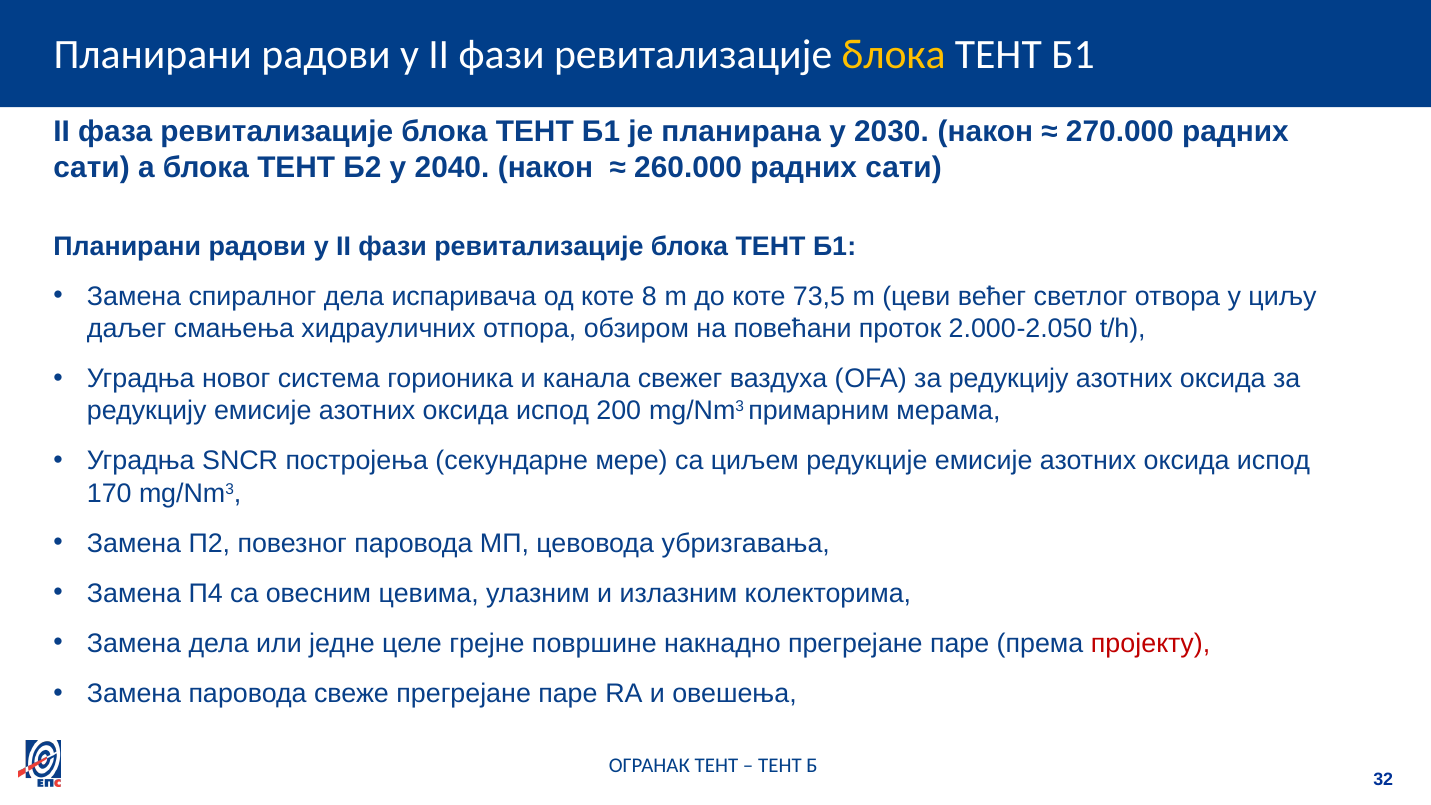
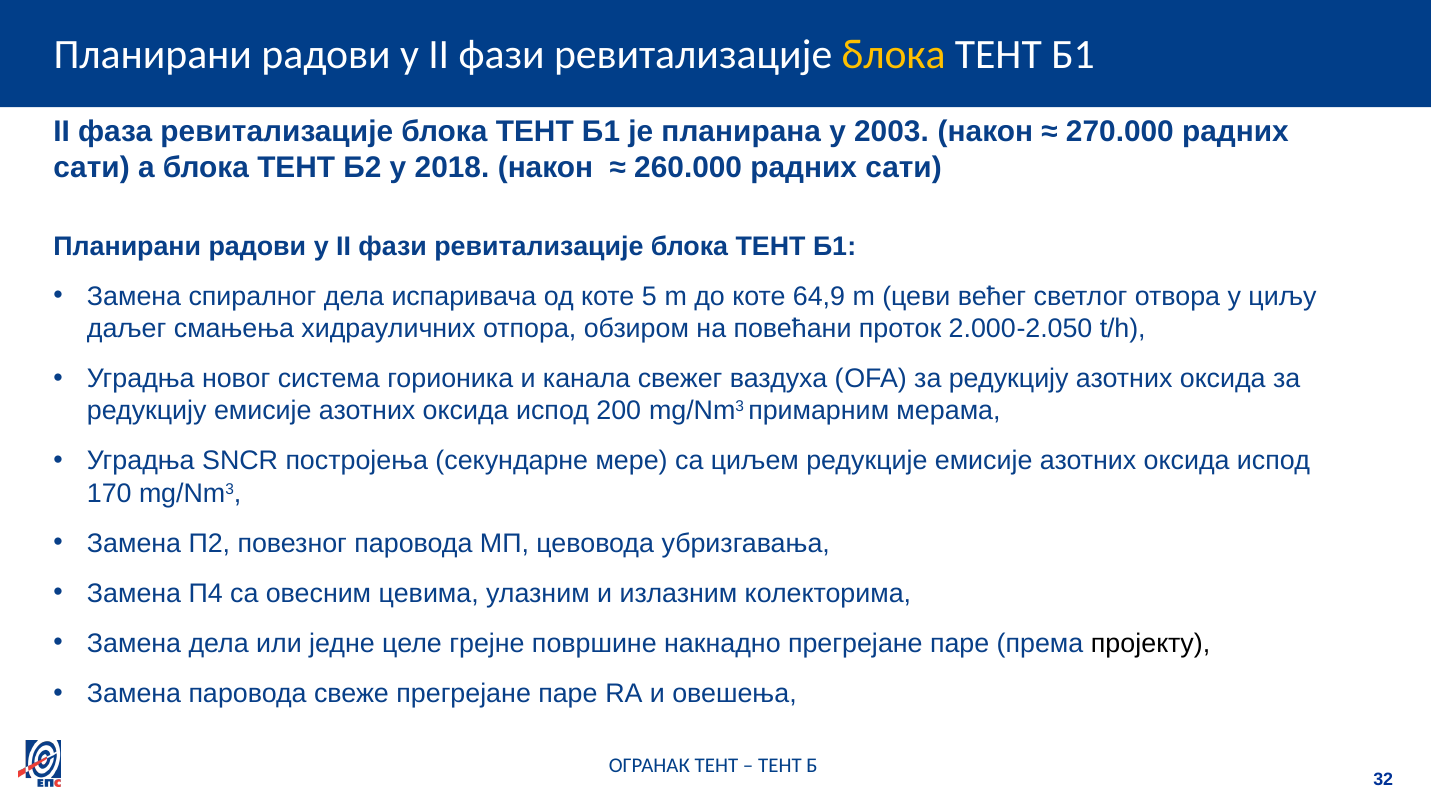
2030: 2030 -> 2003
2040: 2040 -> 2018
8: 8 -> 5
73,5: 73,5 -> 64,9
пројекту colour: red -> black
